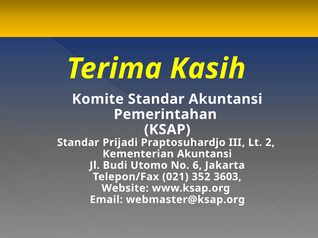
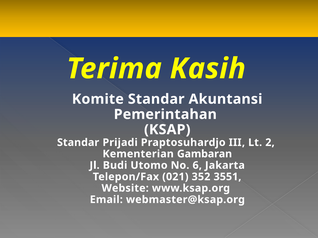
Kementerian Akuntansi: Akuntansi -> Gambaran
3603: 3603 -> 3551
